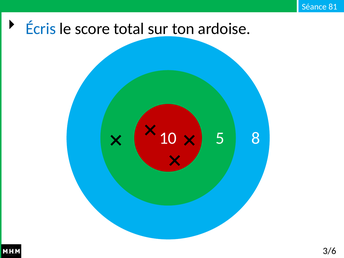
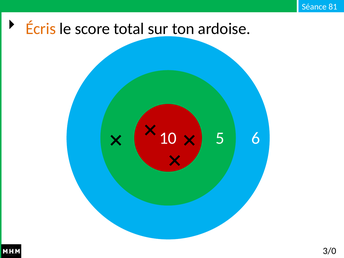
Écris colour: blue -> orange
8: 8 -> 6
3/6: 3/6 -> 3/0
